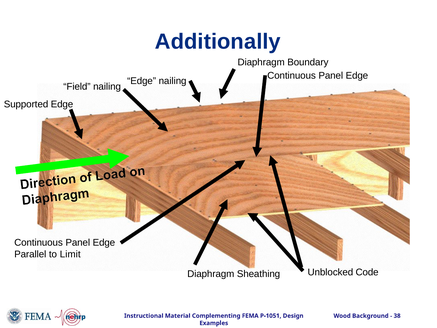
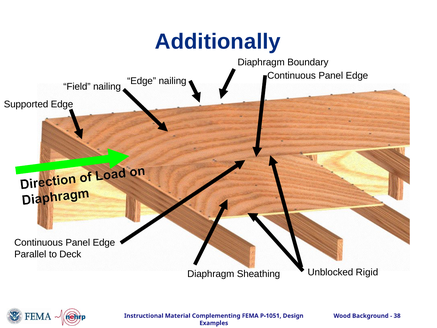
Limit: Limit -> Deck
Code: Code -> Rigid
